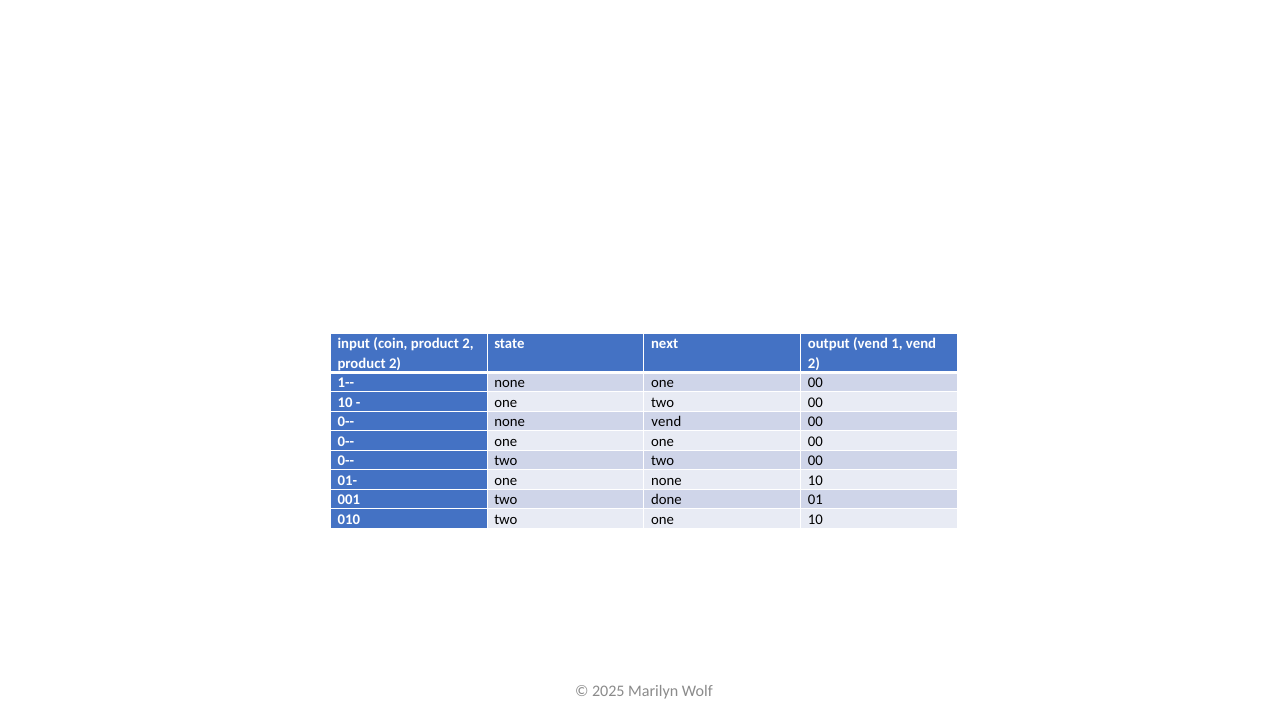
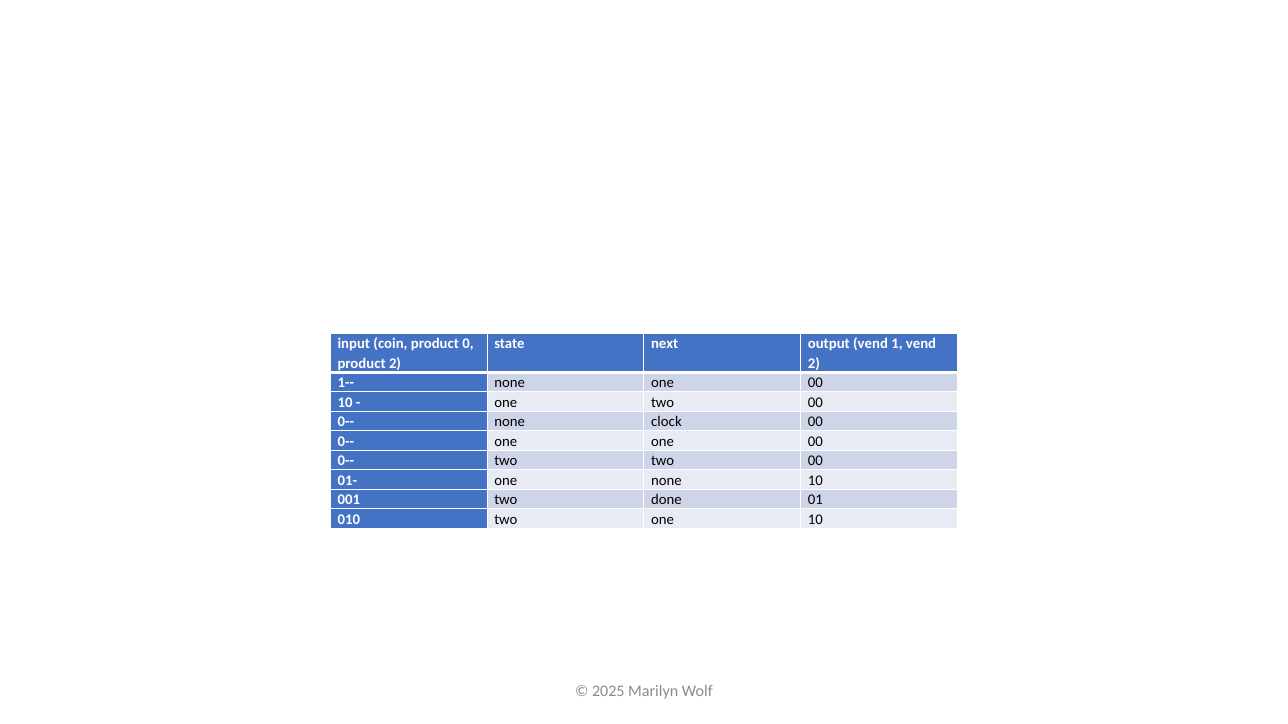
coin product 2: 2 -> 0
none vend: vend -> clock
